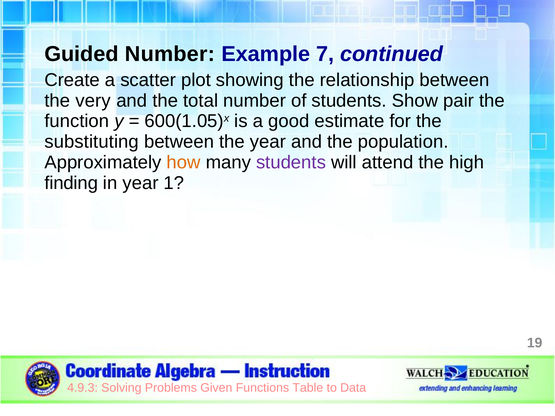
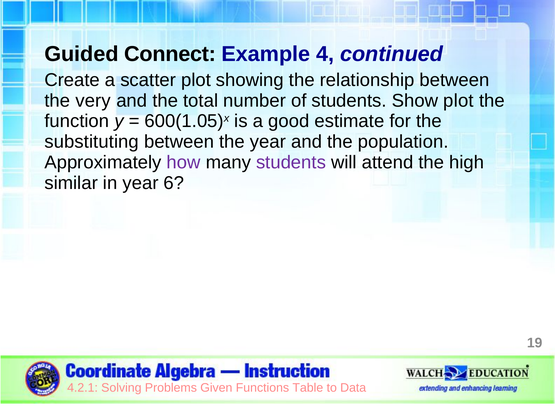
Guided Number: Number -> Connect
7: 7 -> 4
Show pair: pair -> plot
how colour: orange -> purple
finding: finding -> similar
1: 1 -> 6
4.9.3: 4.9.3 -> 4.2.1
